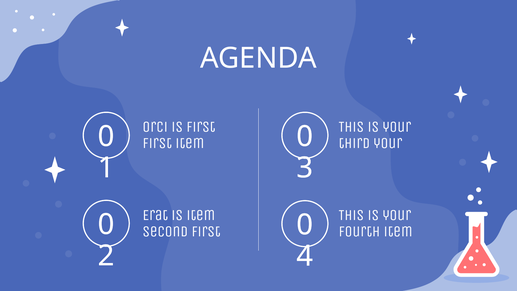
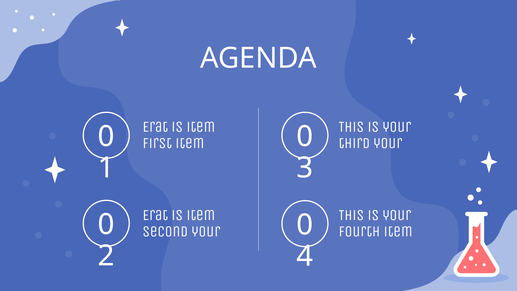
Orci at (155, 127): Orci -> Erat
first at (201, 127): first -> item
second first: first -> your
